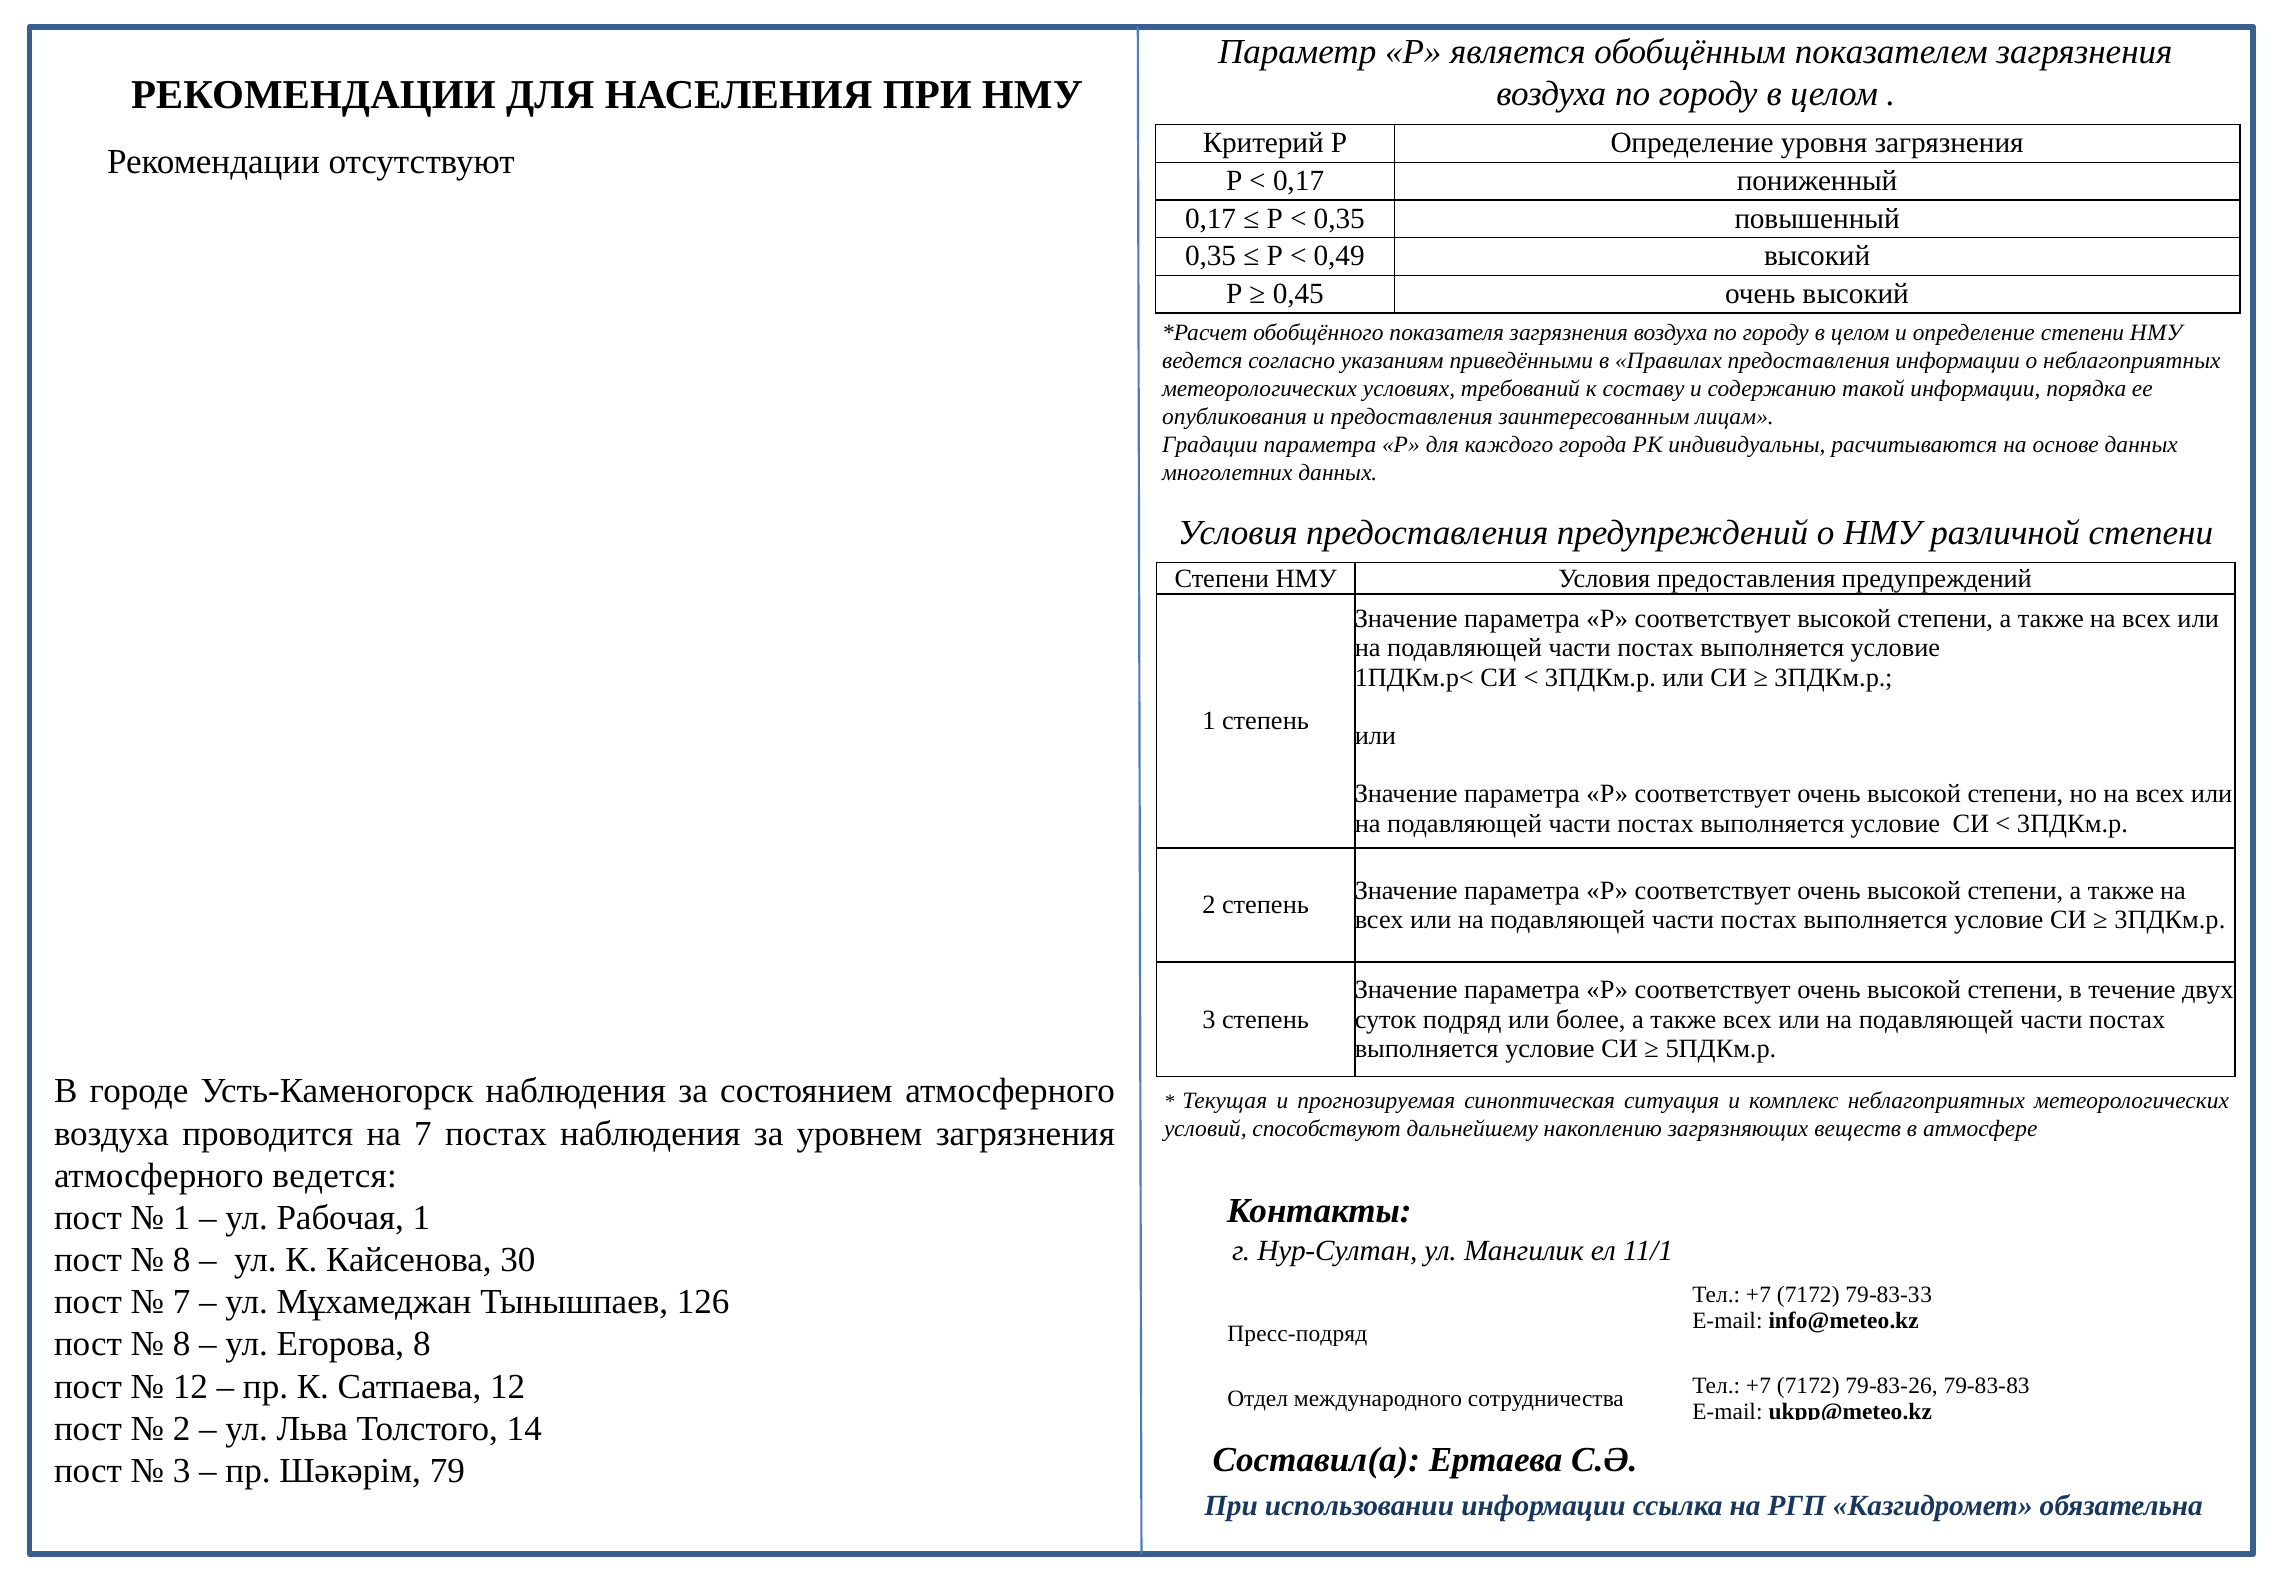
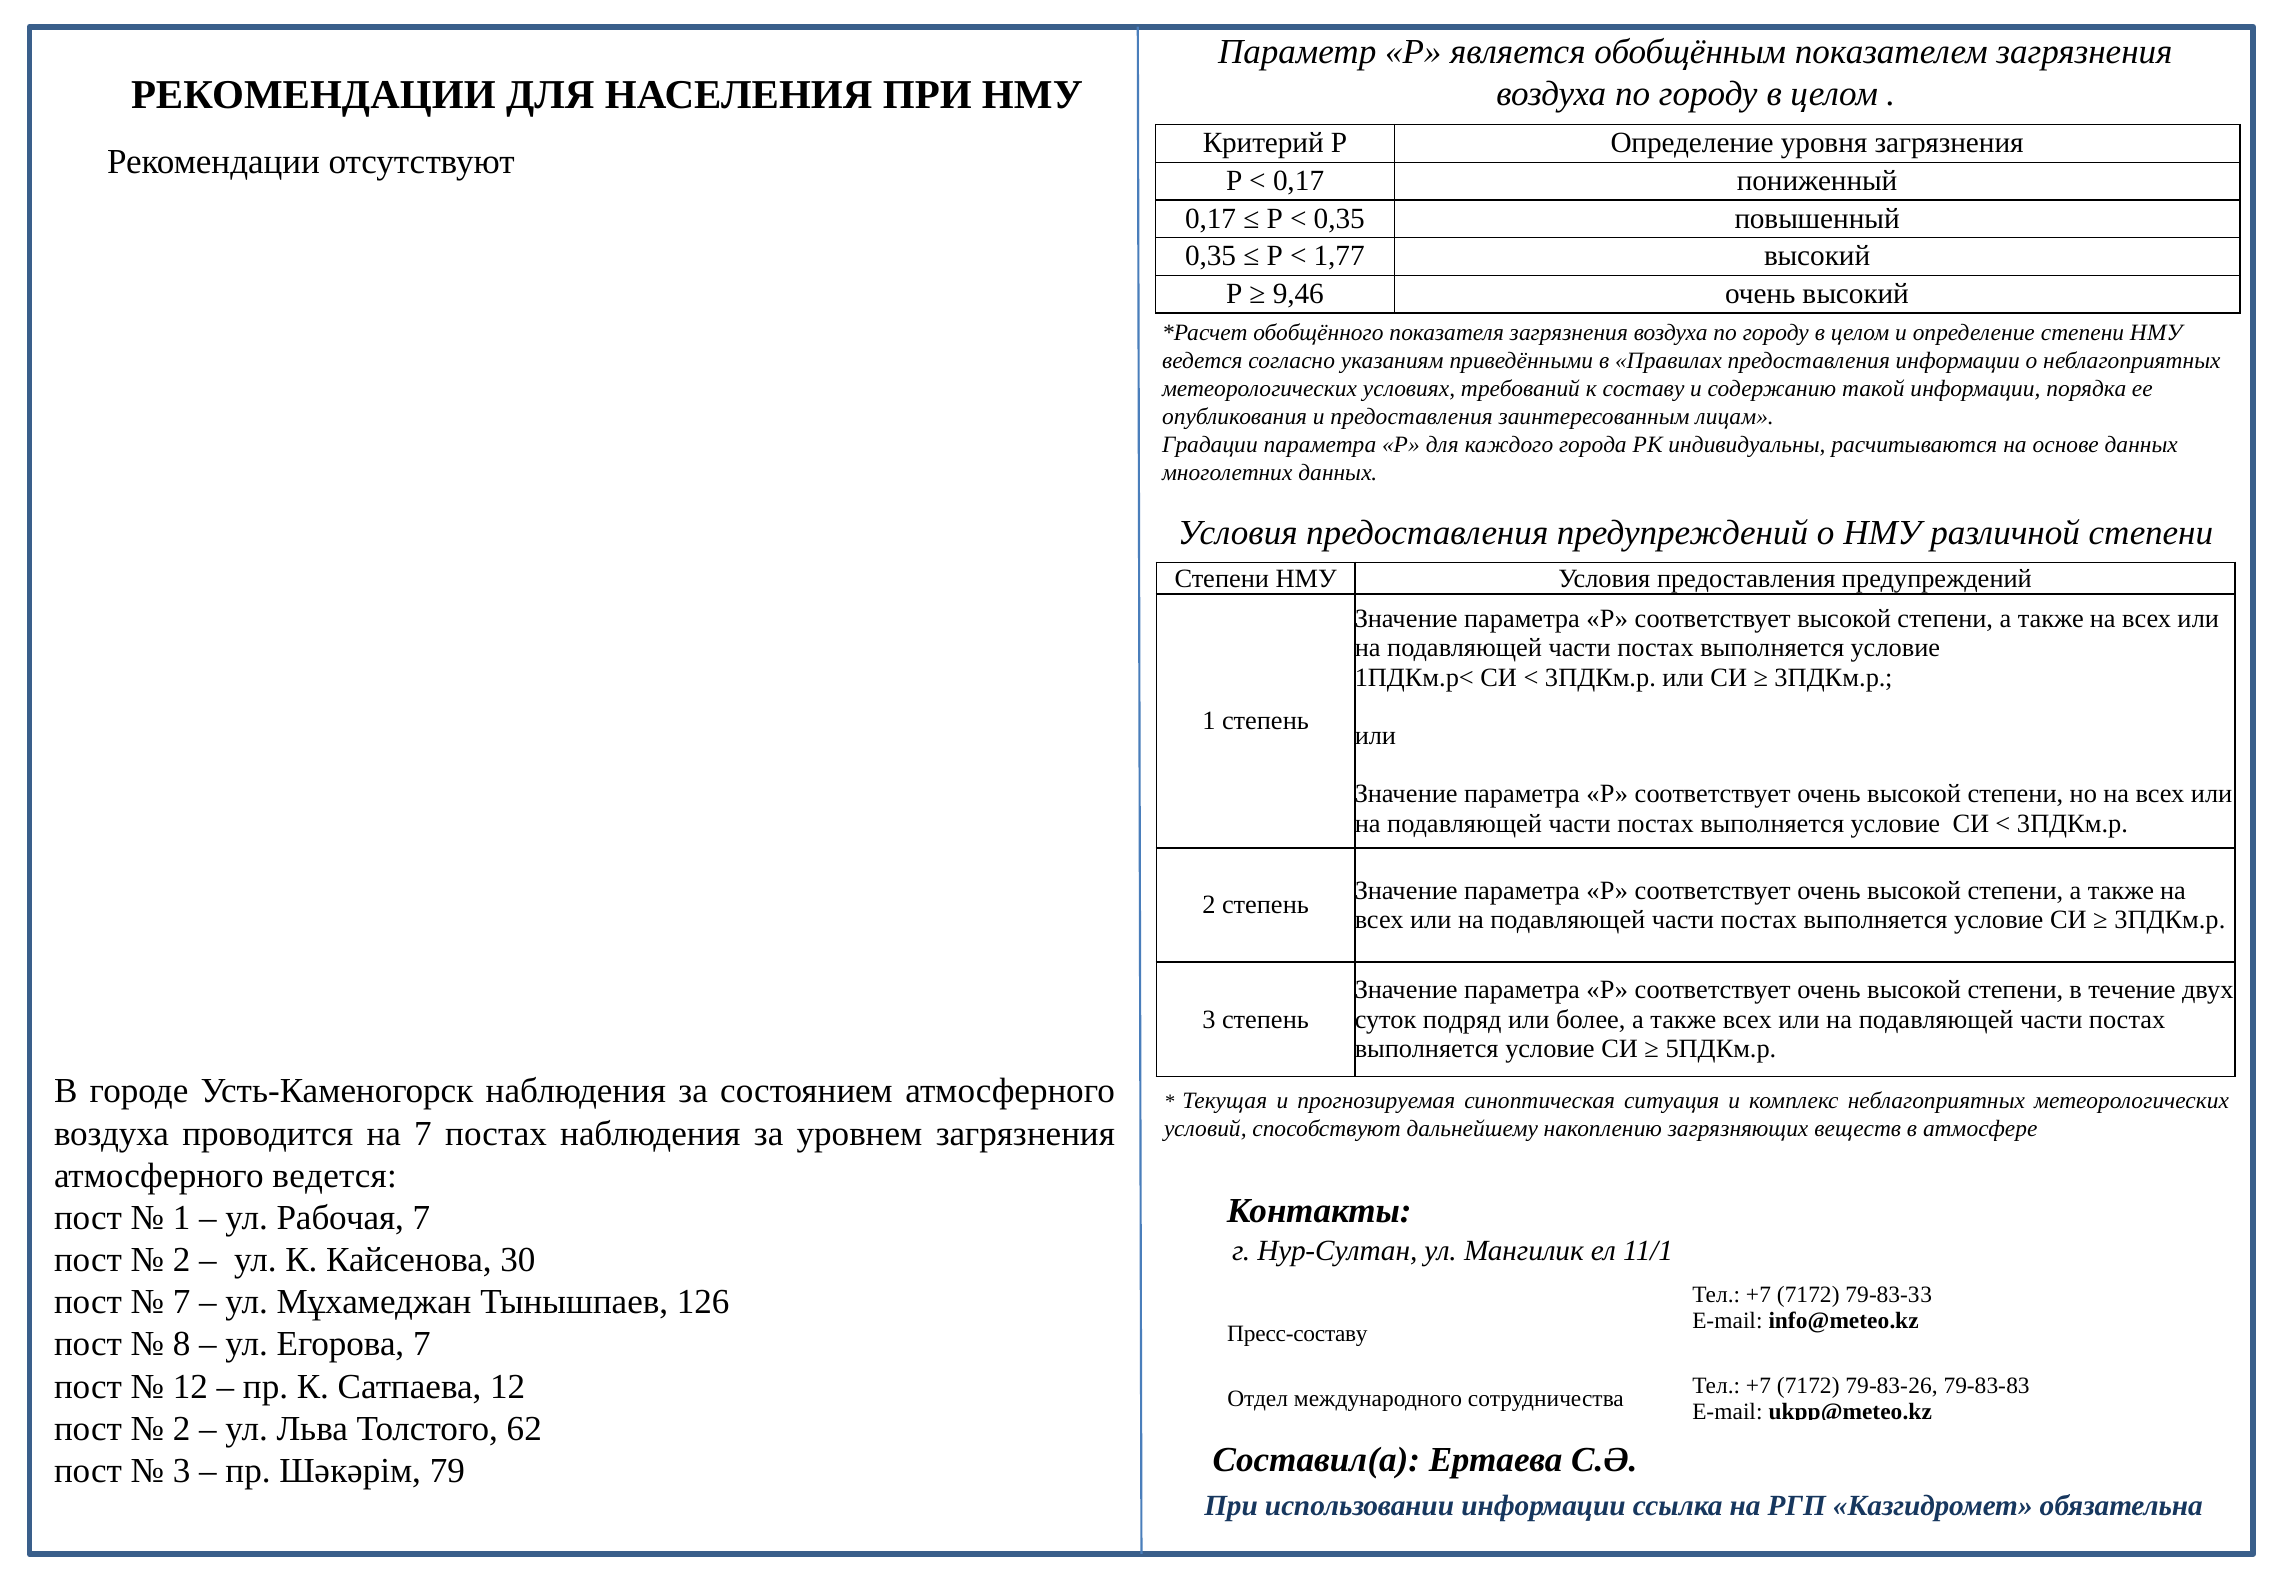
0,49: 0,49 -> 1,77
0,45: 0,45 -> 9,46
Рабочая 1: 1 -> 7
8 at (182, 1260): 8 -> 2
Пресс-подряд: Пресс-подряд -> Пресс-составу
Егорова 8: 8 -> 7
14: 14 -> 62
